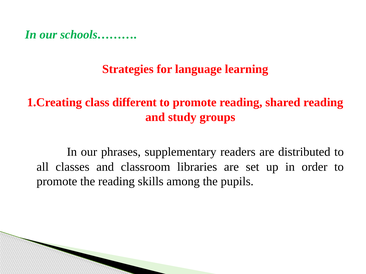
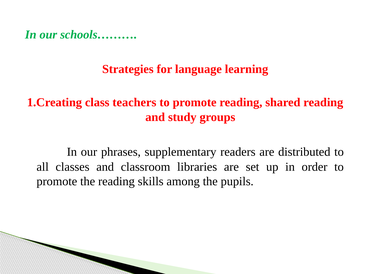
different: different -> teachers
